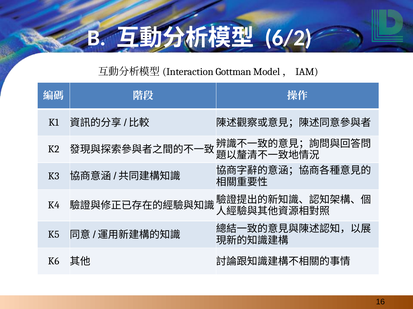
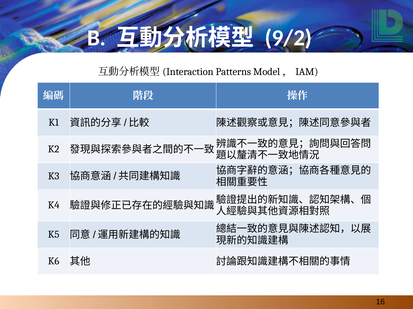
6/2: 6/2 -> 9/2
Gottman: Gottman -> Patterns
